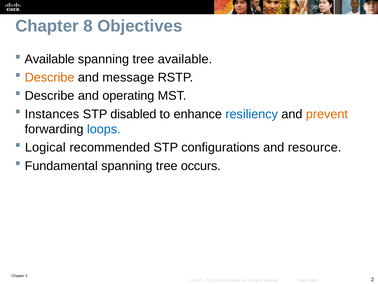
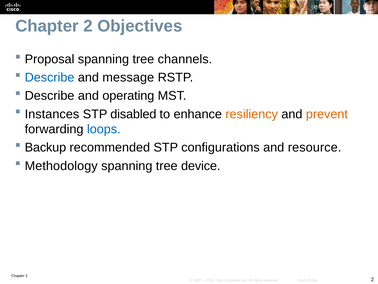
Chapter 8: 8 -> 2
Available at (50, 59): Available -> Proposal
tree available: available -> channels
Describe at (50, 77) colour: orange -> blue
resiliency colour: blue -> orange
Logical: Logical -> Backup
Fundamental: Fundamental -> Methodology
occurs: occurs -> device
